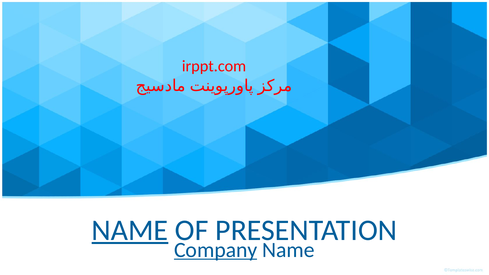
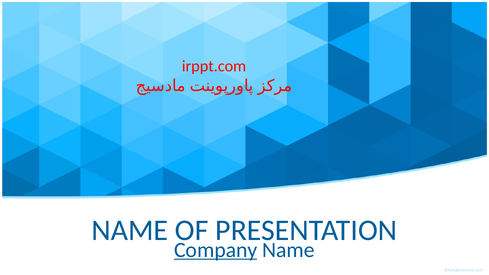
NAME at (130, 230) underline: present -> none
